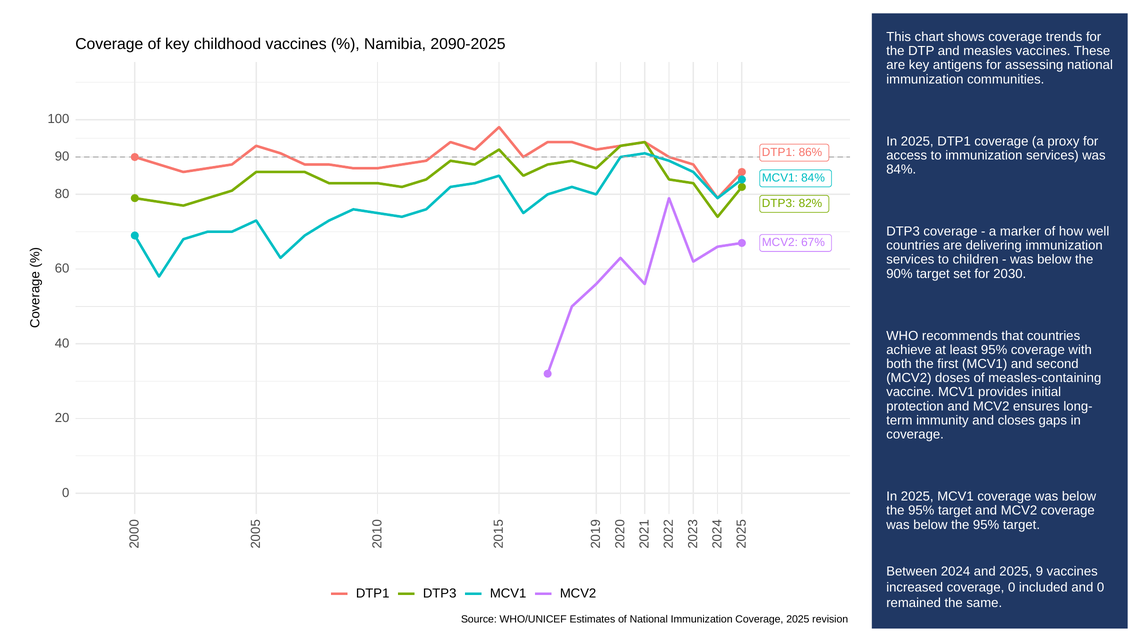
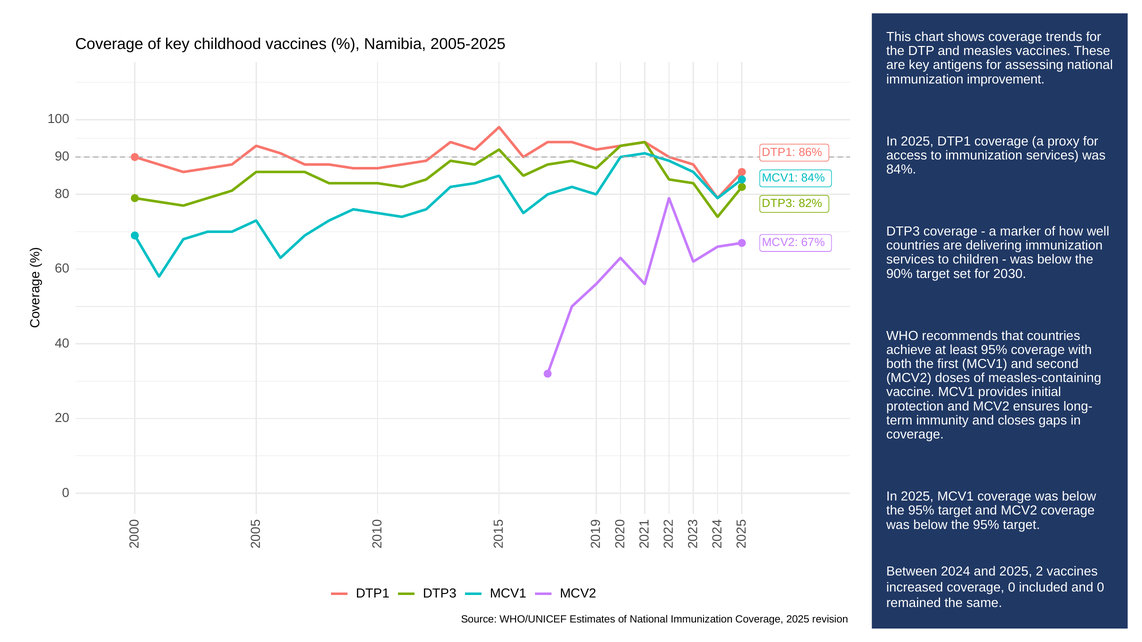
2090-2025: 2090-2025 -> 2005-2025
communities: communities -> improvement
2025 9: 9 -> 2
